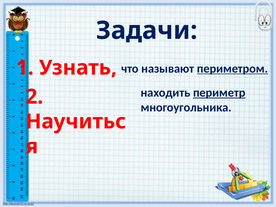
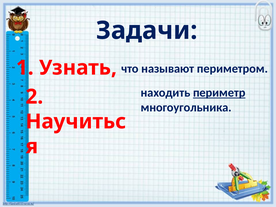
периметром underline: present -> none
